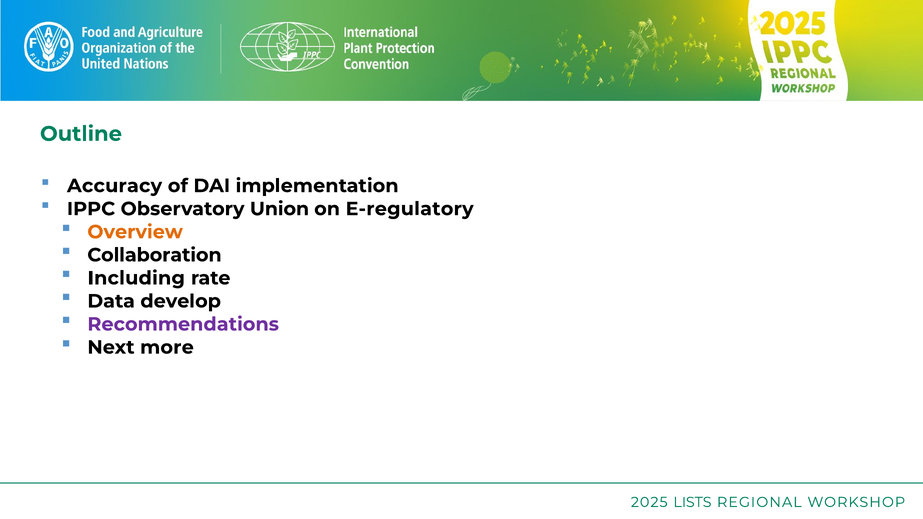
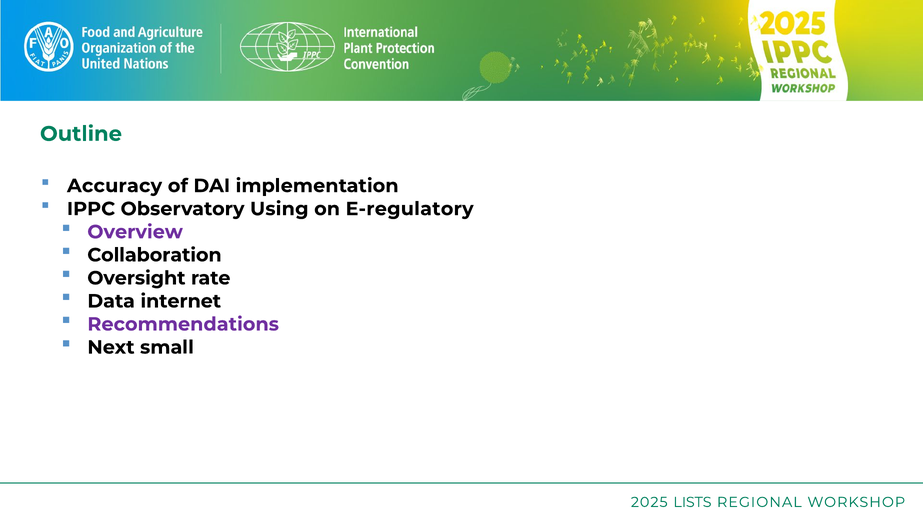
Union: Union -> Using
Overview colour: orange -> purple
Including: Including -> Oversight
develop: develop -> internet
more: more -> small
